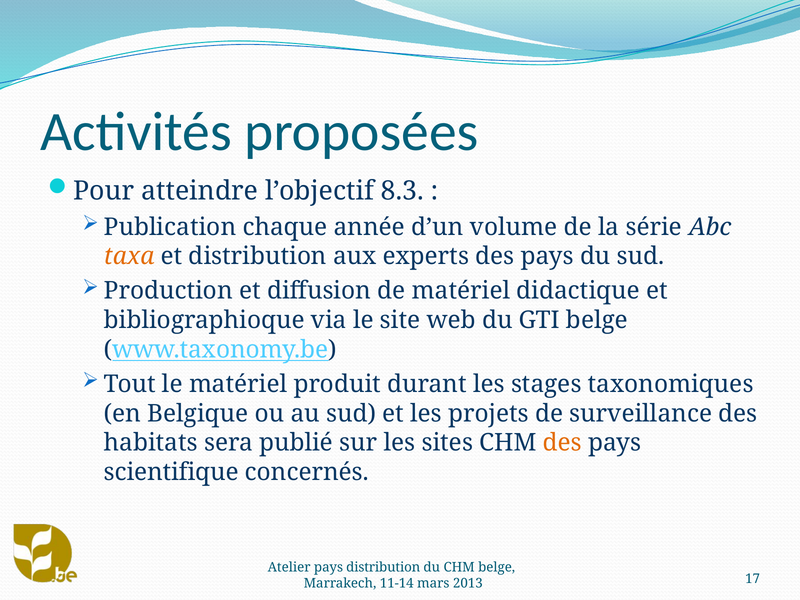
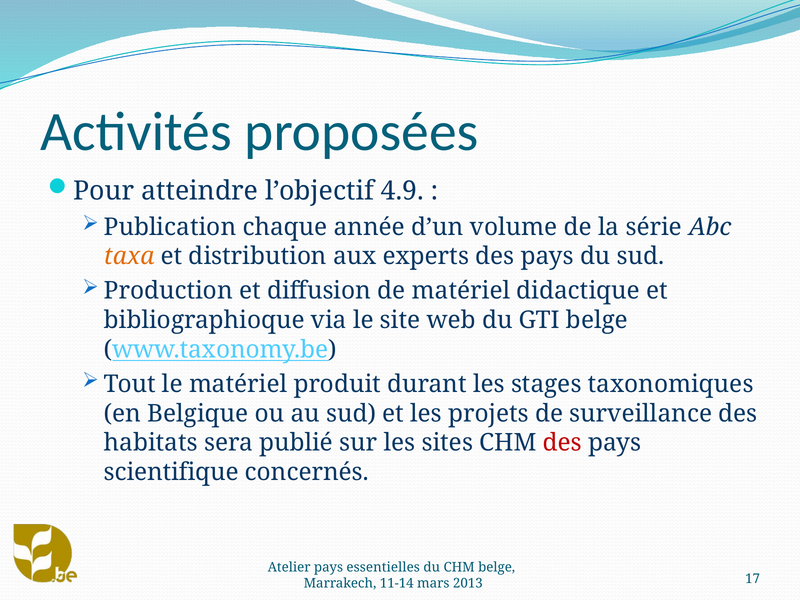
8.3: 8.3 -> 4.9
des at (562, 443) colour: orange -> red
pays distribution: distribution -> essentielles
